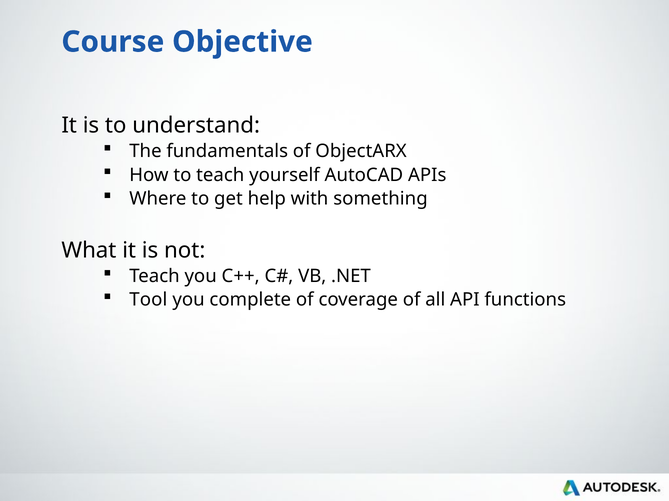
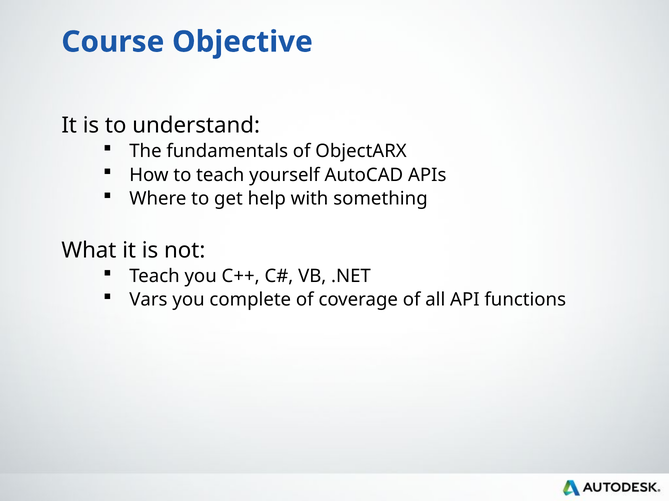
Tool: Tool -> Vars
